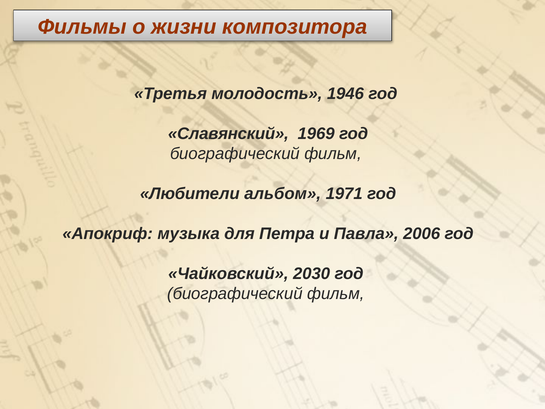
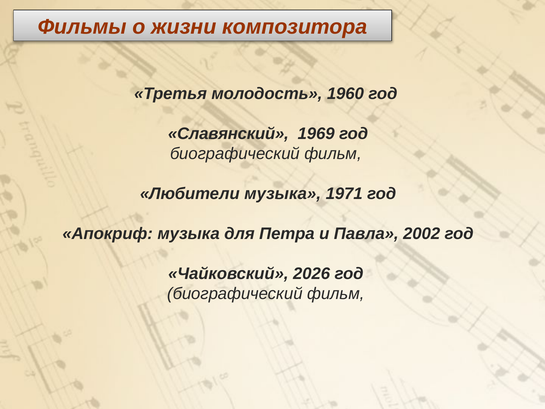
1946: 1946 -> 1960
Любители альбом: альбом -> музыка
2006: 2006 -> 2002
2030: 2030 -> 2026
